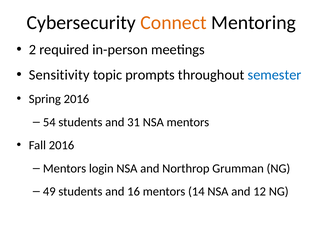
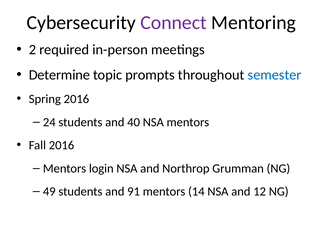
Connect colour: orange -> purple
Sensitivity: Sensitivity -> Determine
54: 54 -> 24
31: 31 -> 40
16: 16 -> 91
